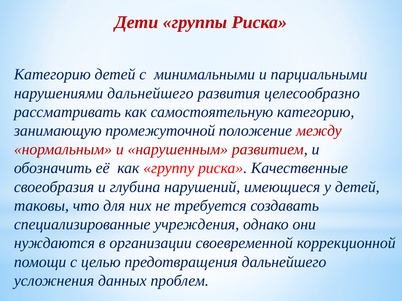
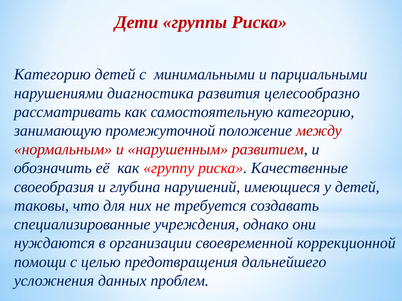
нарушениями дальнейшего: дальнейшего -> диагностика
